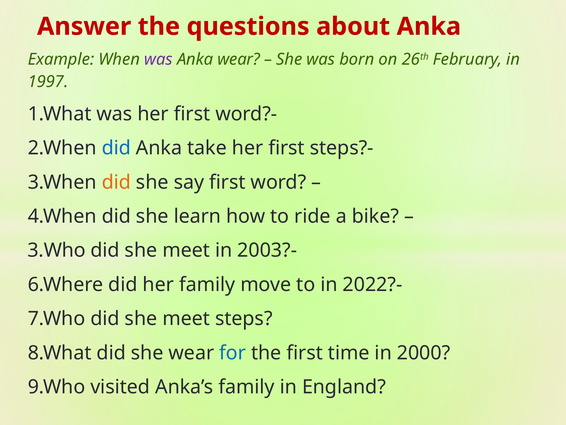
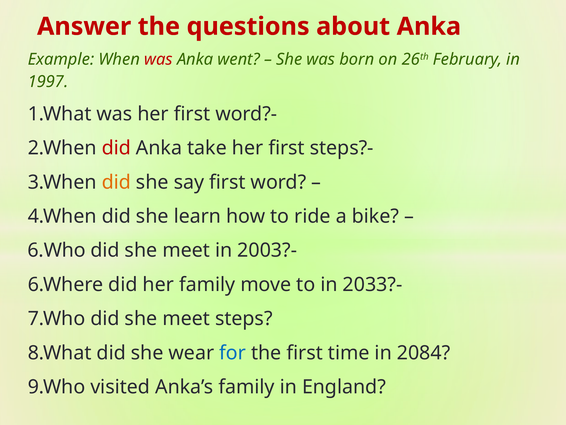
was at (159, 59) colour: purple -> red
Anka wear: wear -> went
did at (116, 148) colour: blue -> red
3.Who: 3.Who -> 6.Who
2022?-: 2022?- -> 2033?-
2000: 2000 -> 2084
